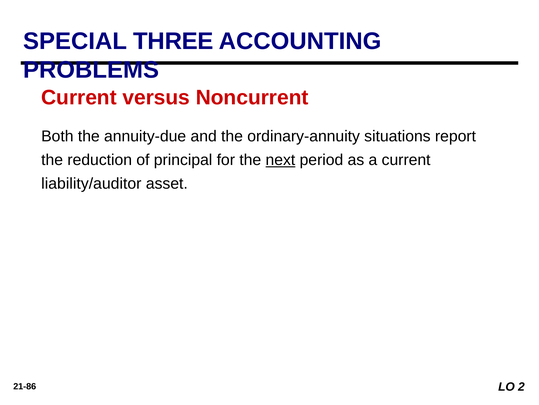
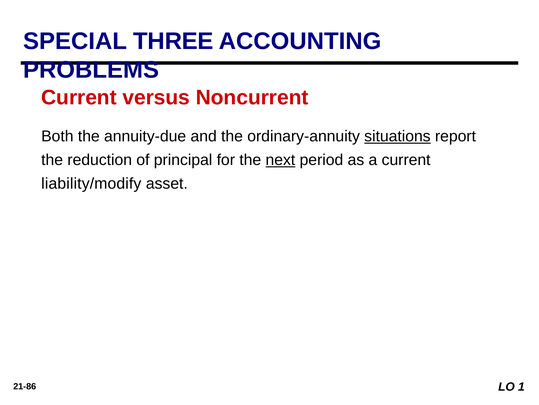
situations underline: none -> present
liability/auditor: liability/auditor -> liability/modify
2: 2 -> 1
